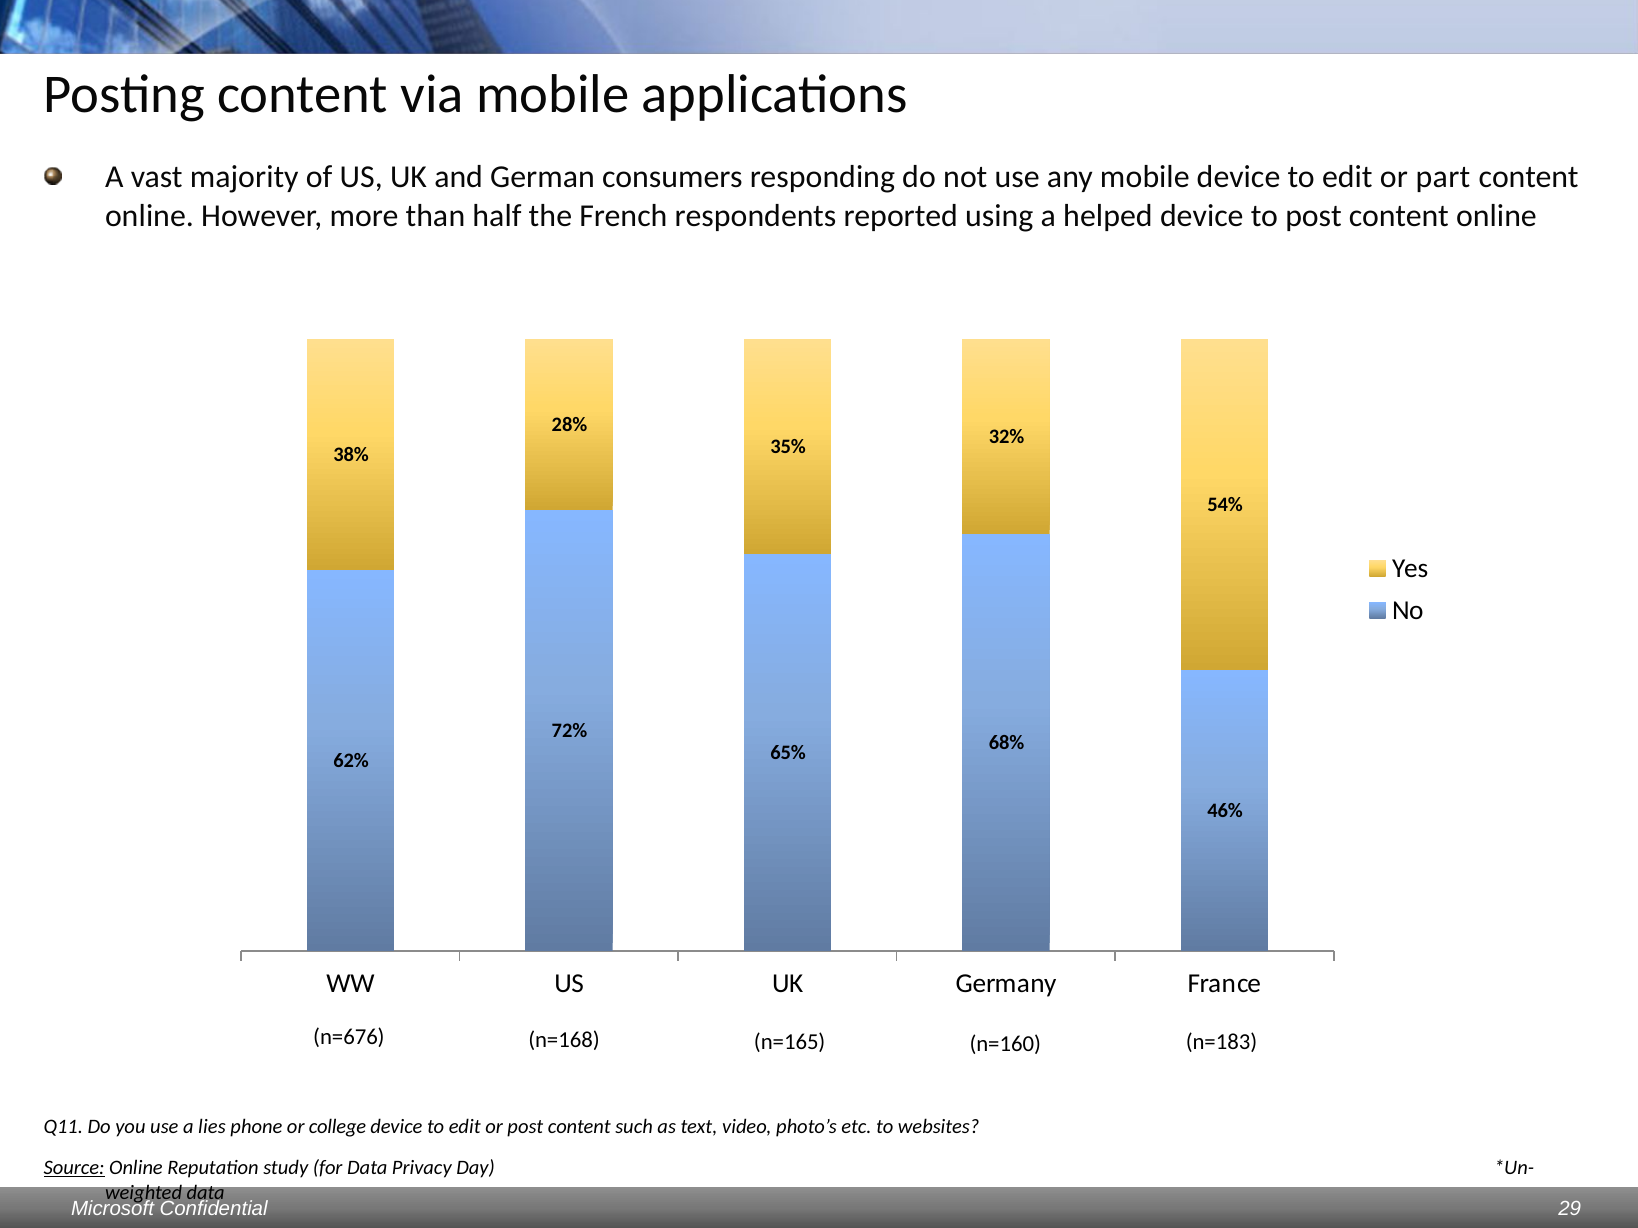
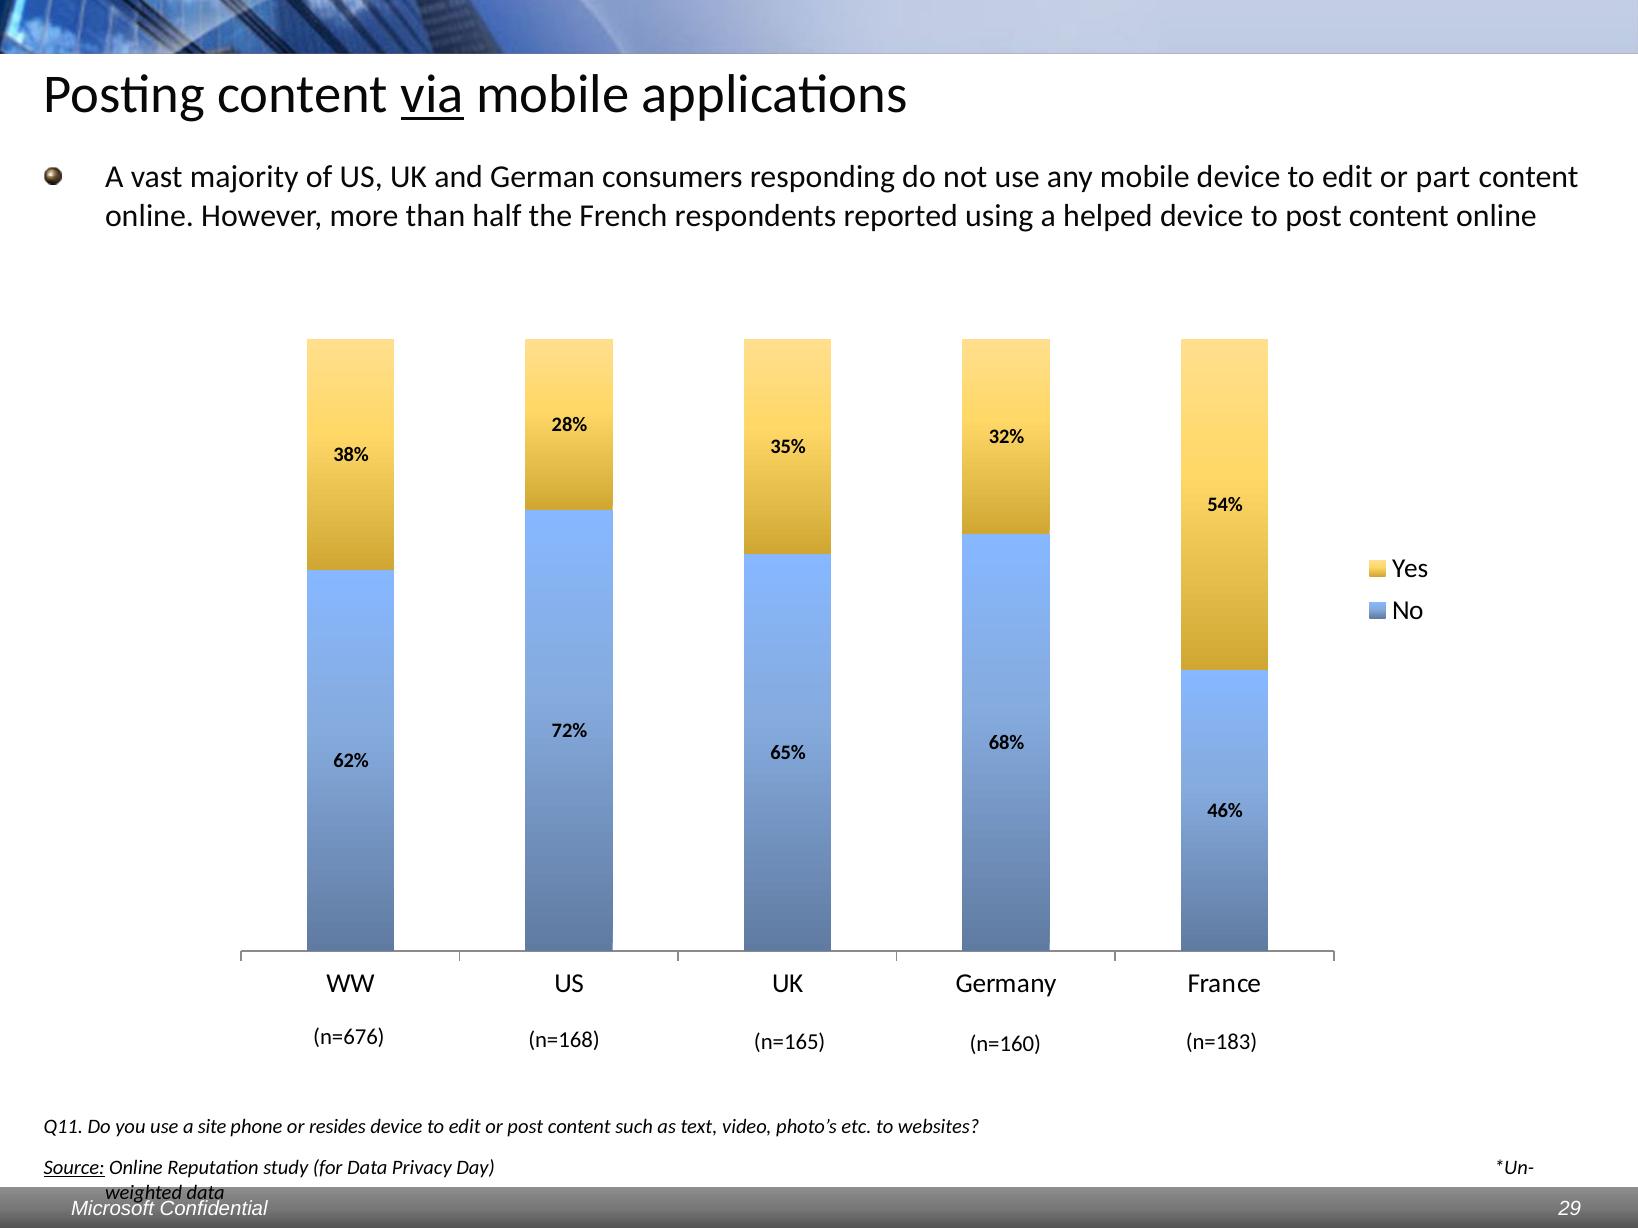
via underline: none -> present
lies: lies -> site
college: college -> resides
